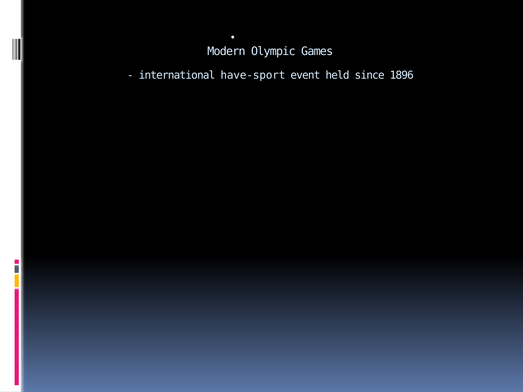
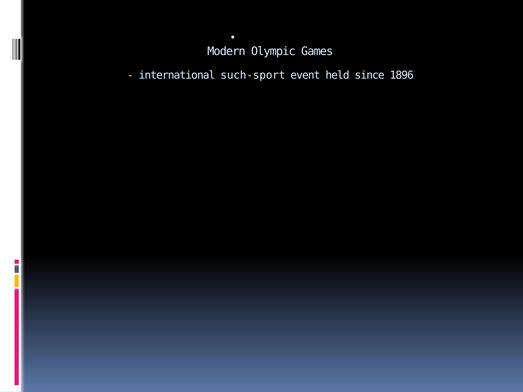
have-sport: have-sport -> such-sport
